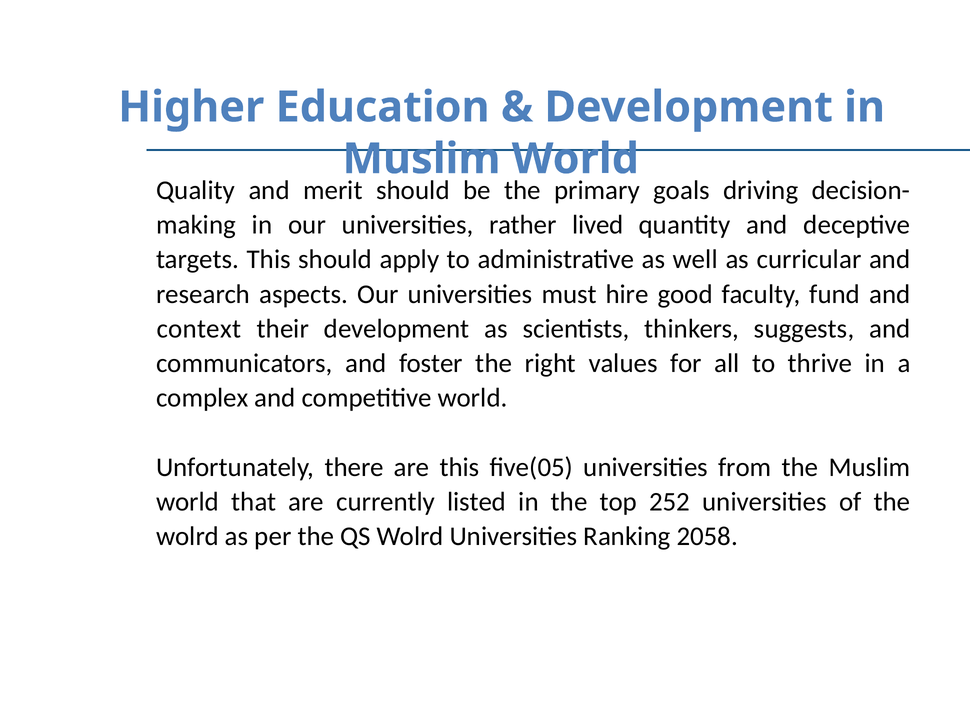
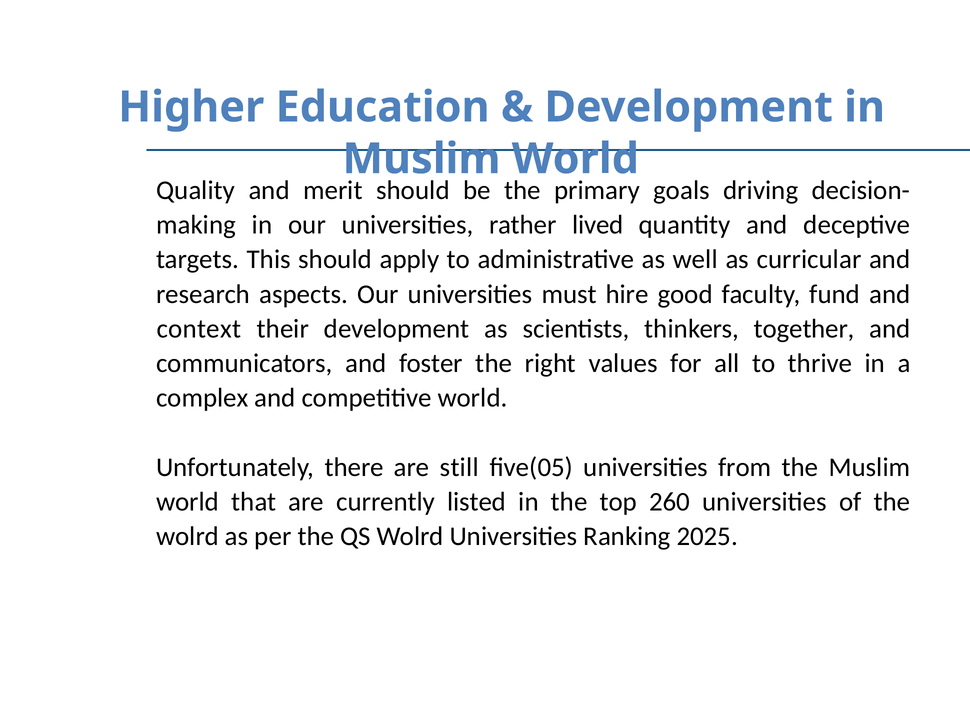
suggests: suggests -> together
are this: this -> still
252: 252 -> 260
2058: 2058 -> 2025
